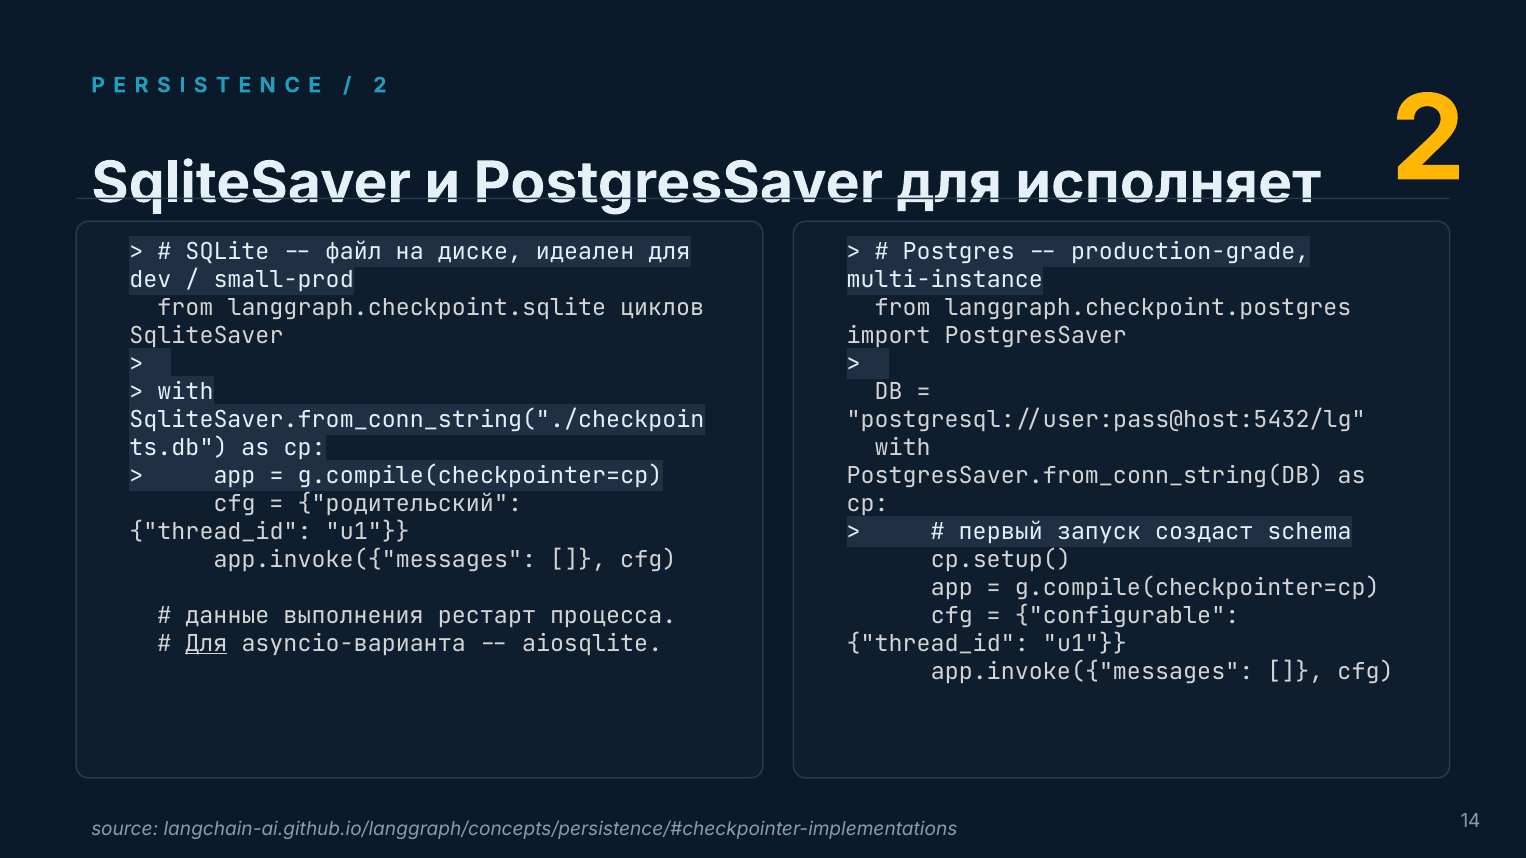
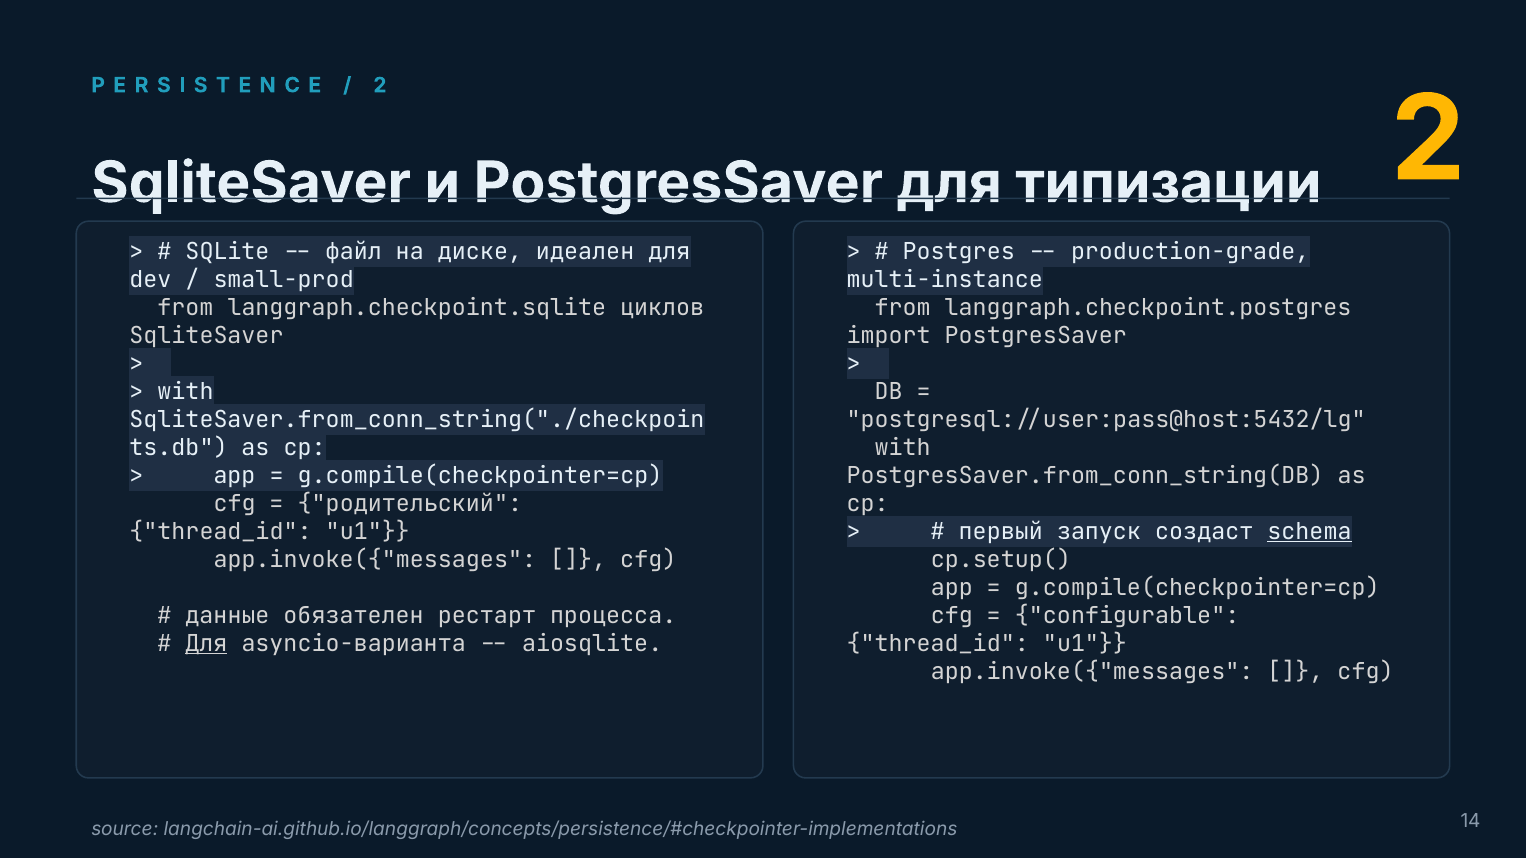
исполняет: исполняет -> типизации
schema underline: none -> present
выполнения: выполнения -> обязателен
